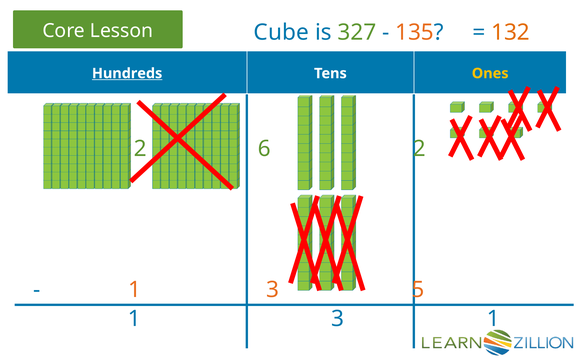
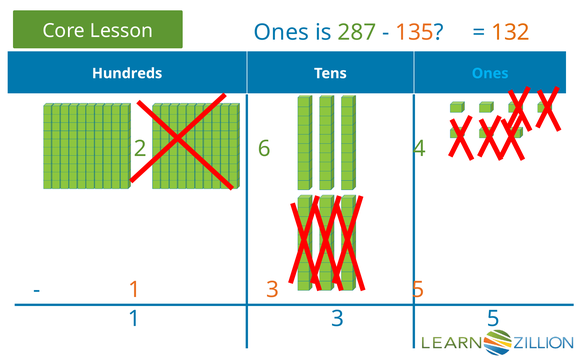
Cube at (281, 33): Cube -> Ones
327: 327 -> 287
Hundreds underline: present -> none
Ones at (490, 73) colour: yellow -> light blue
6 2: 2 -> 4
1 at (493, 319): 1 -> 5
